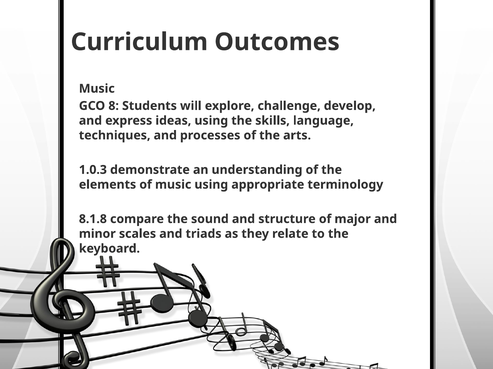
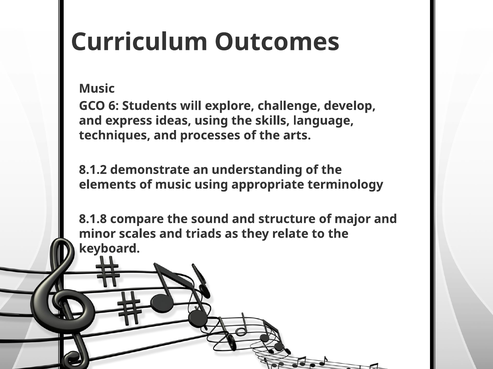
8: 8 -> 6
1.0.3: 1.0.3 -> 8.1.2
